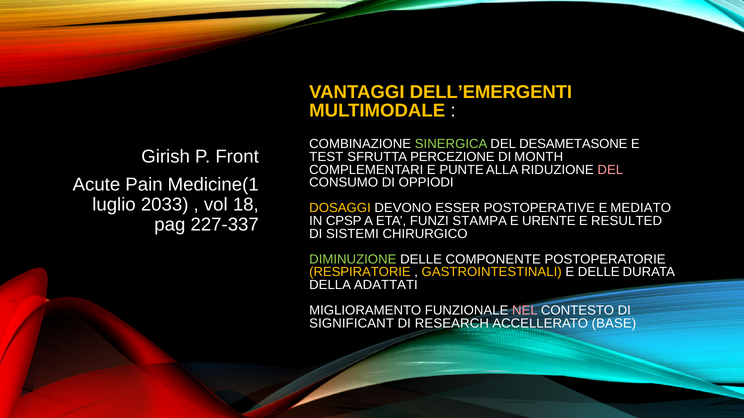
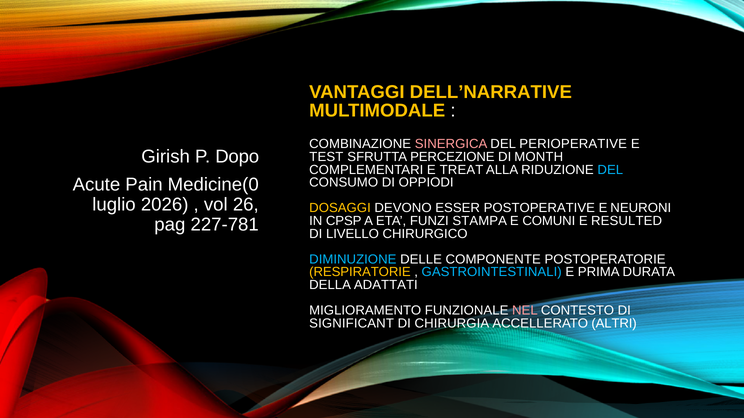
DELL’EMERGENTI: DELL’EMERGENTI -> DELL’NARRATIVE
SINERGICA colour: light green -> pink
DESAMETASONE: DESAMETASONE -> PERIOPERATIVE
Front: Front -> Dopo
PUNTE: PUNTE -> TREAT
DEL at (610, 170) colour: pink -> light blue
Medicine(1: Medicine(1 -> Medicine(0
2033: 2033 -> 2026
18: 18 -> 26
MEDIATO: MEDIATO -> NEURONI
URENTE: URENTE -> COMUNI
227-337: 227-337 -> 227-781
SISTEMI: SISTEMI -> LIVELLO
DIMINUZIONE colour: light green -> light blue
GASTROINTESTINALI colour: yellow -> light blue
E DELLE: DELLE -> PRIMA
RESEARCH: RESEARCH -> CHIRURGIA
BASE: BASE -> ALTRI
